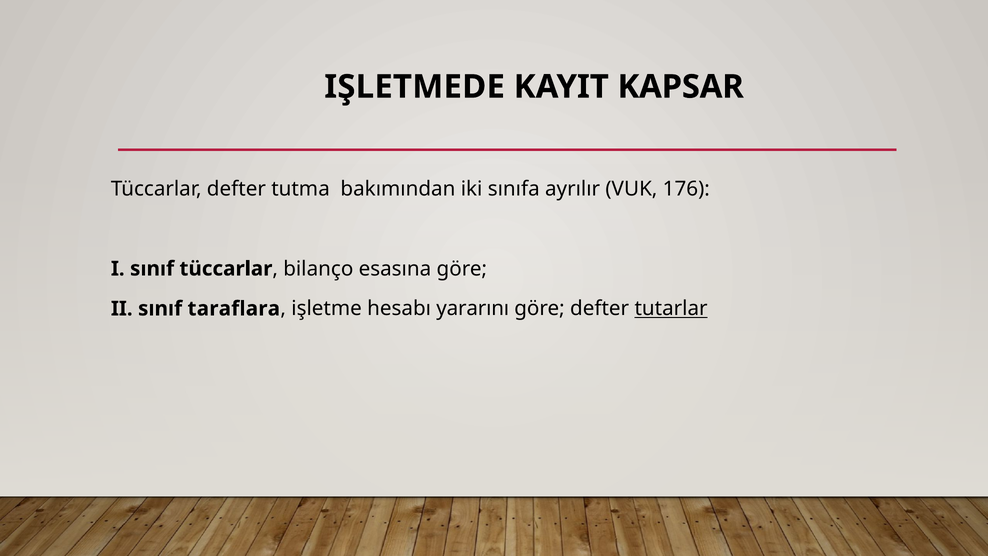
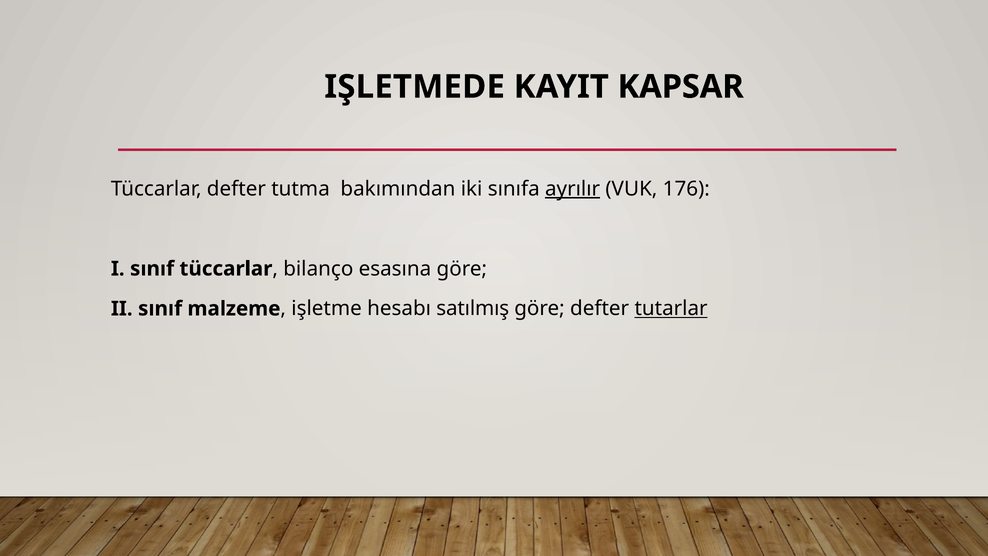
ayrılır underline: none -> present
taraflara: taraflara -> malzeme
yararını: yararını -> satılmış
